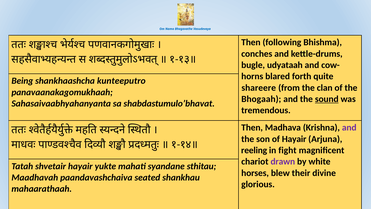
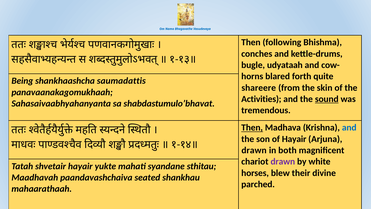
kunteeputro: kunteeputro -> saumadattis
clan: clan -> skin
Bhogaah: Bhogaah -> Activities
Then at (252, 127) underline: none -> present
and at (349, 127) colour: purple -> blue
reeling at (254, 150): reeling -> drawn
fight: fight -> both
glorious: glorious -> parched
